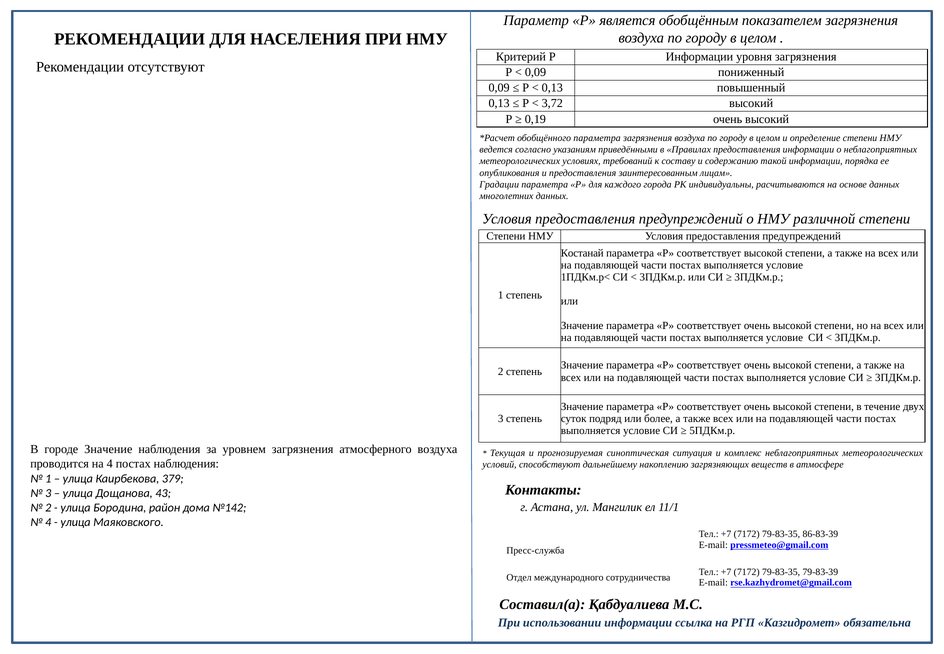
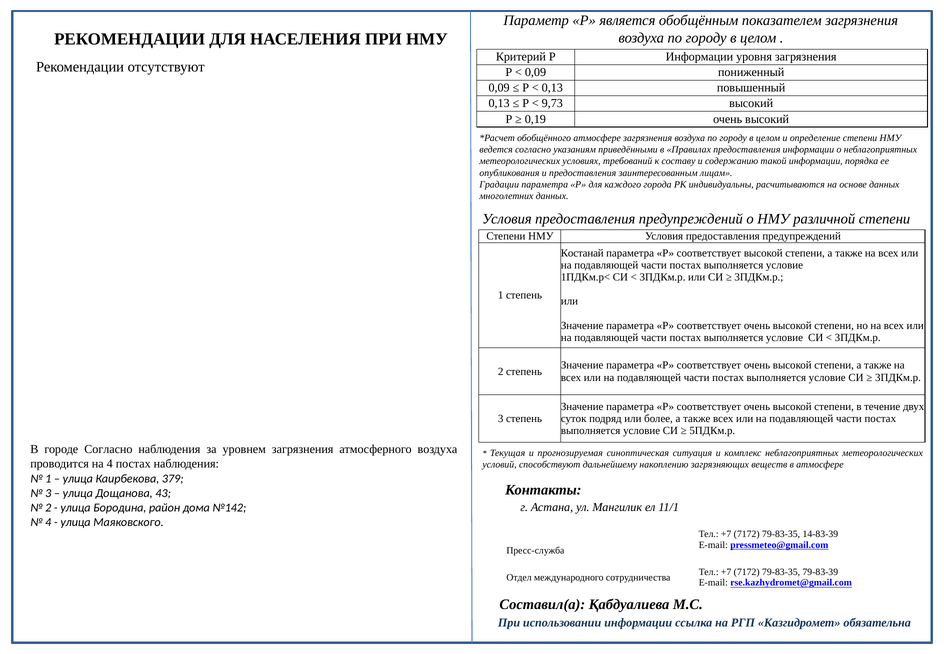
3,72: 3,72 -> 9,73
обобщённого параметра: параметра -> атмосфере
городе Значение: Значение -> Согласно
86-83-39: 86-83-39 -> 14-83-39
